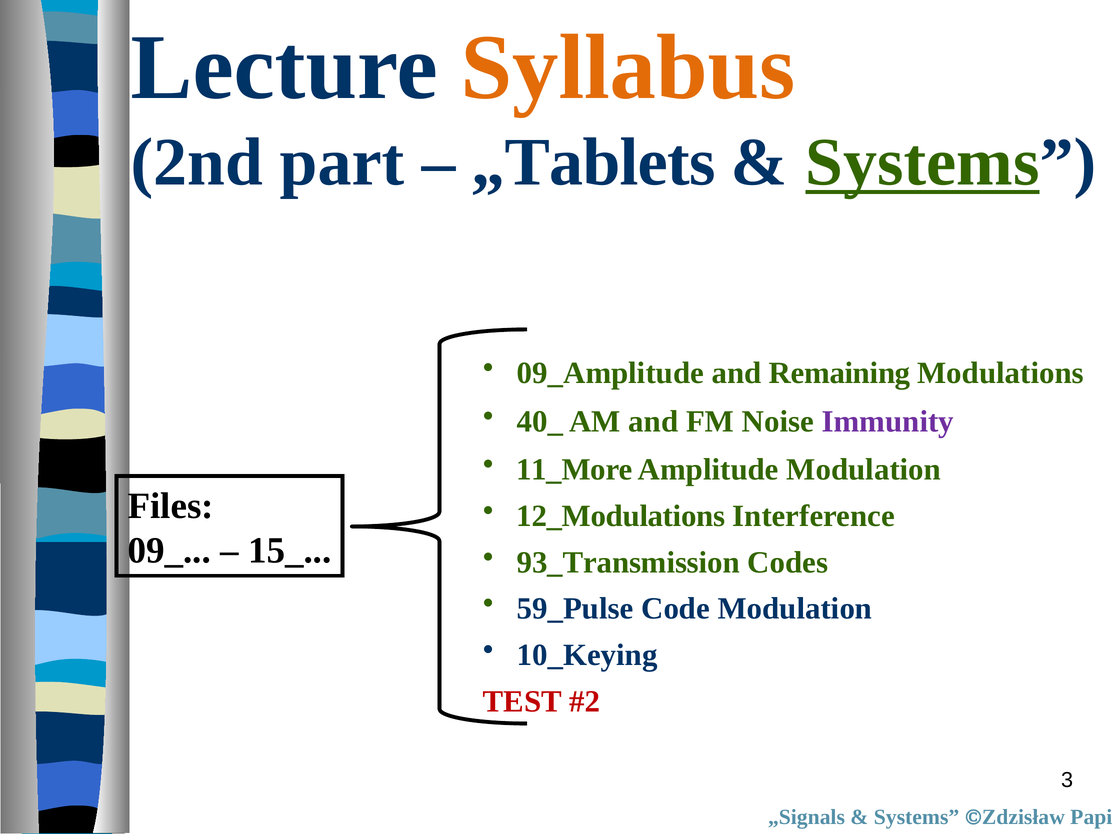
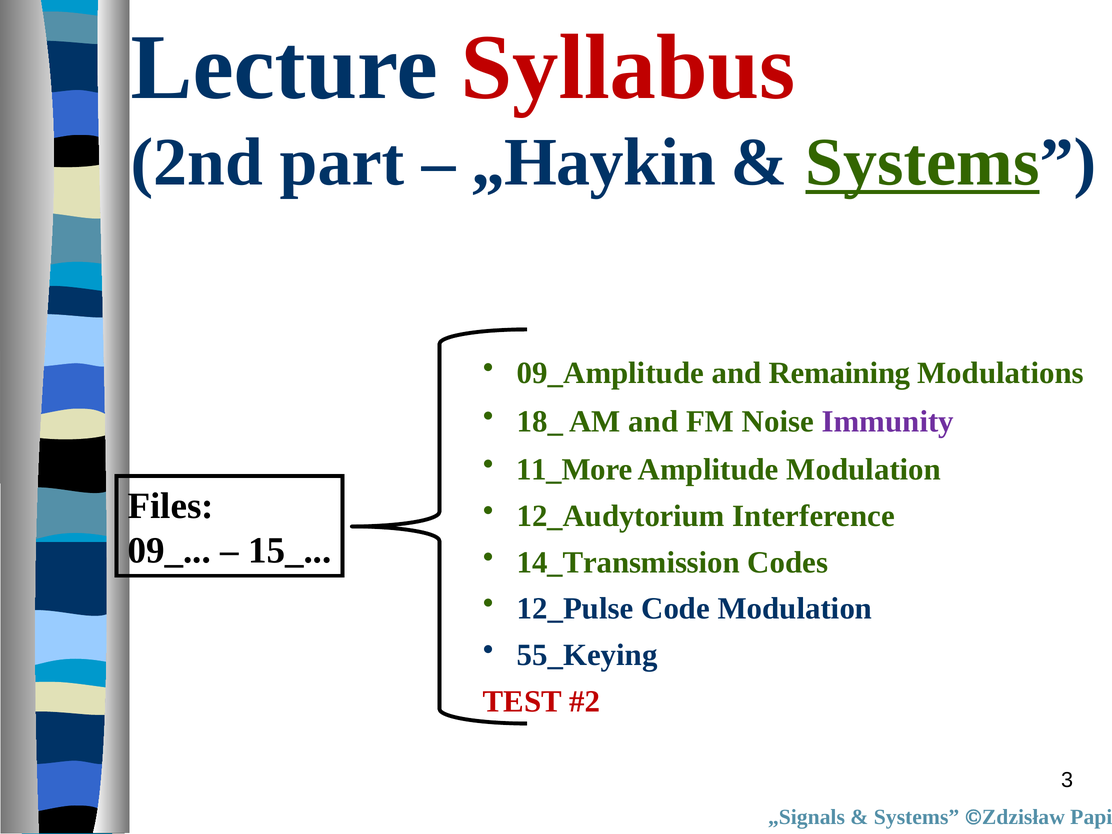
Syllabus colour: orange -> red
„Tablets: „Tablets -> „Haykin
40_: 40_ -> 18_
12_Modulations: 12_Modulations -> 12_Audytorium
93_Transmission: 93_Transmission -> 14_Transmission
59_Pulse: 59_Pulse -> 12_Pulse
10_Keying: 10_Keying -> 55_Keying
